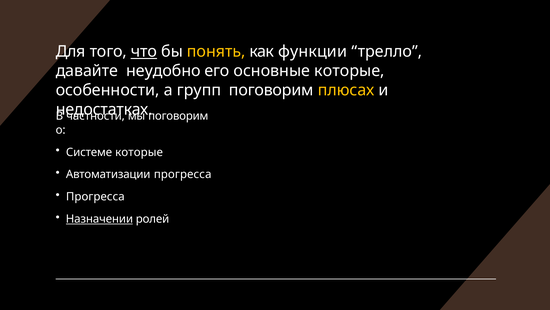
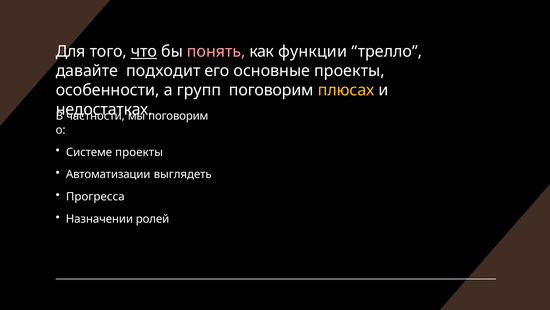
понять colour: yellow -> pink
неудобно: неудобно -> подходит
основные которые: которые -> проекты
Системе которые: которые -> проекты
Автоматизации прогресса: прогресса -> выглядеть
Назначении underline: present -> none
